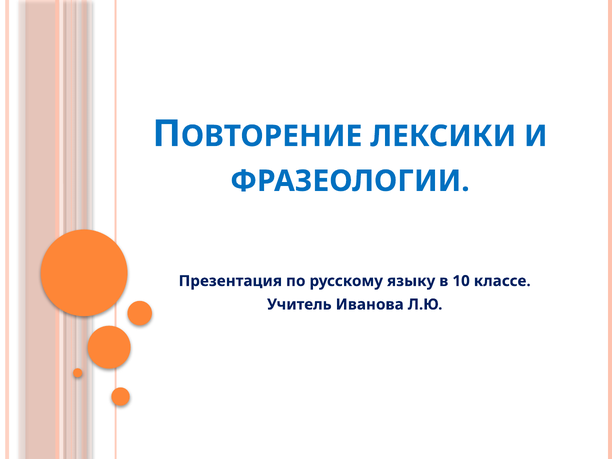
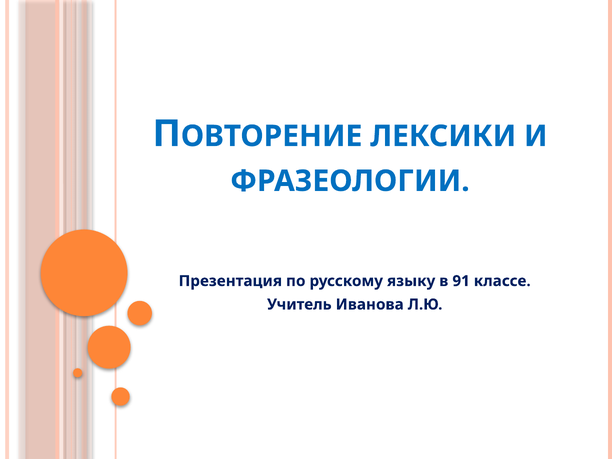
10: 10 -> 91
